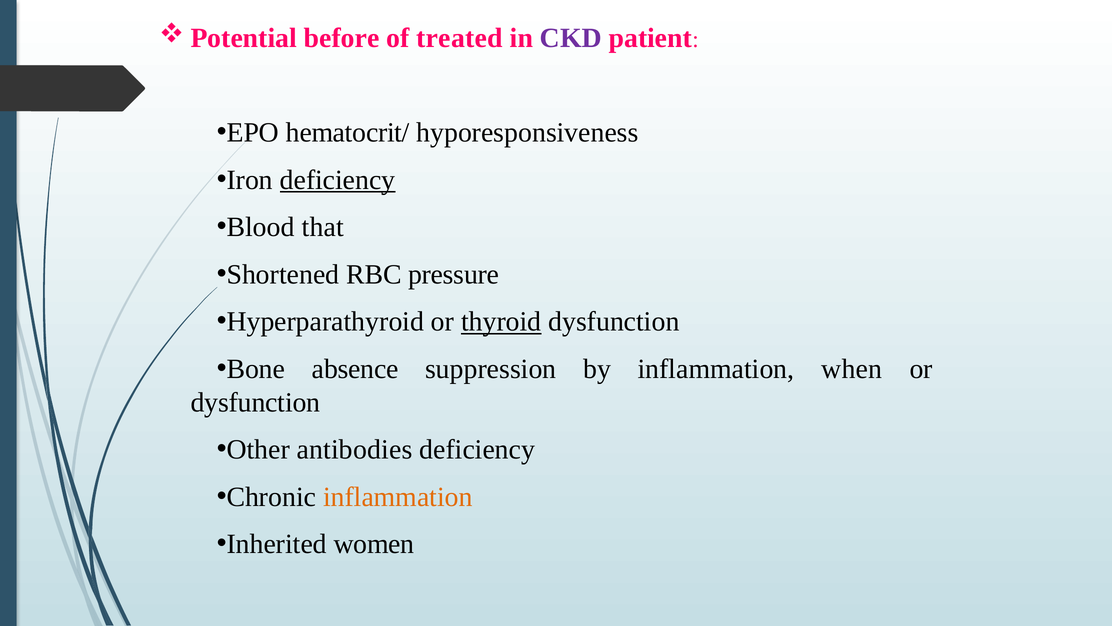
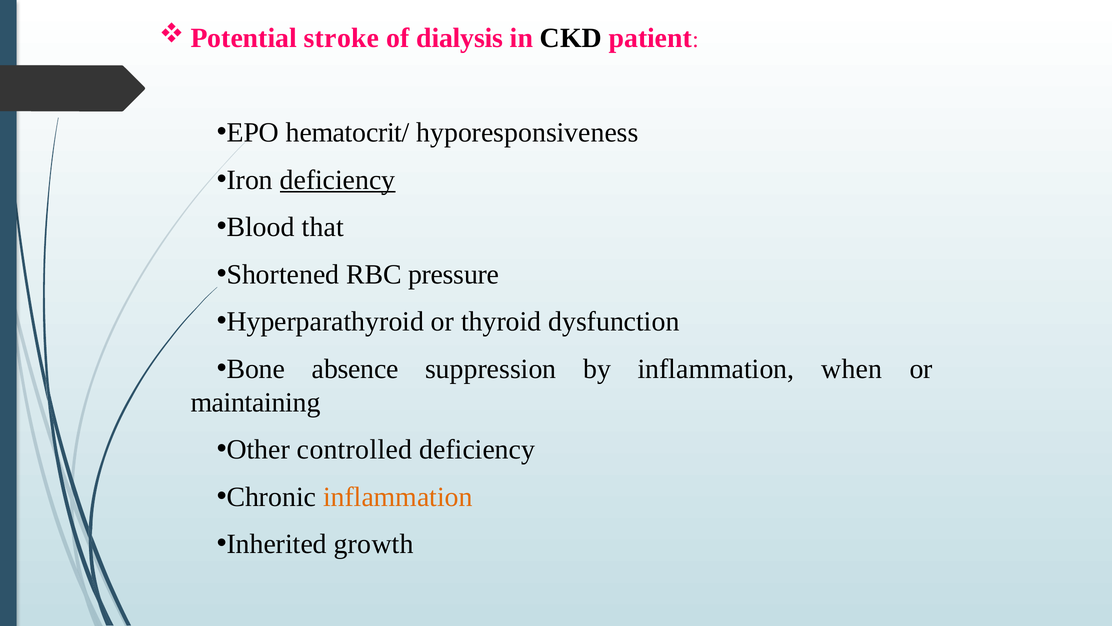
before: before -> stroke
treated: treated -> dialysis
CKD colour: purple -> black
thyroid underline: present -> none
dysfunction at (255, 402): dysfunction -> maintaining
antibodies: antibodies -> controlled
women: women -> growth
